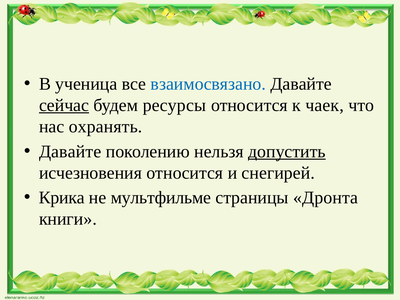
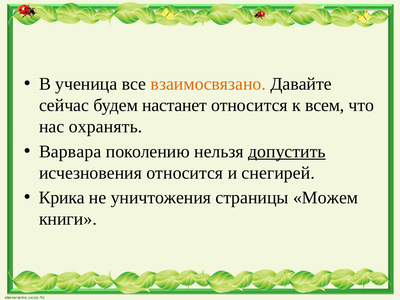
взаимосвязано colour: blue -> orange
сейчас underline: present -> none
ресурсы: ресурсы -> настанет
чаек: чаек -> всем
Давайте at (70, 151): Давайте -> Варвара
мультфильме: мультфильме -> уничтожения
Дронта: Дронта -> Можем
